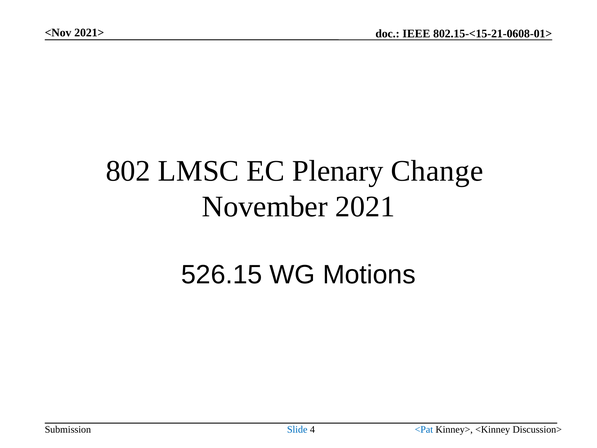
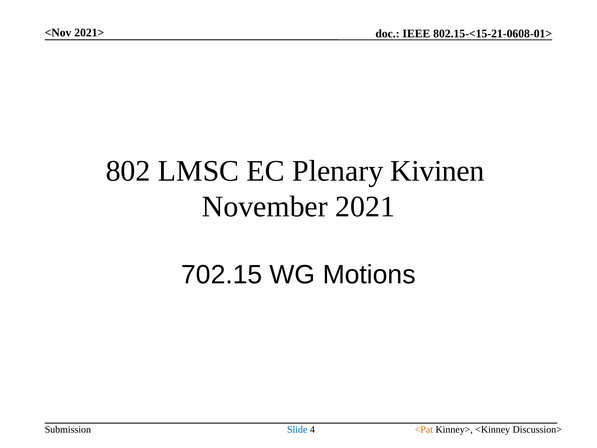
Change: Change -> Kivinen
526.15: 526.15 -> 702.15
<Pat colour: blue -> orange
